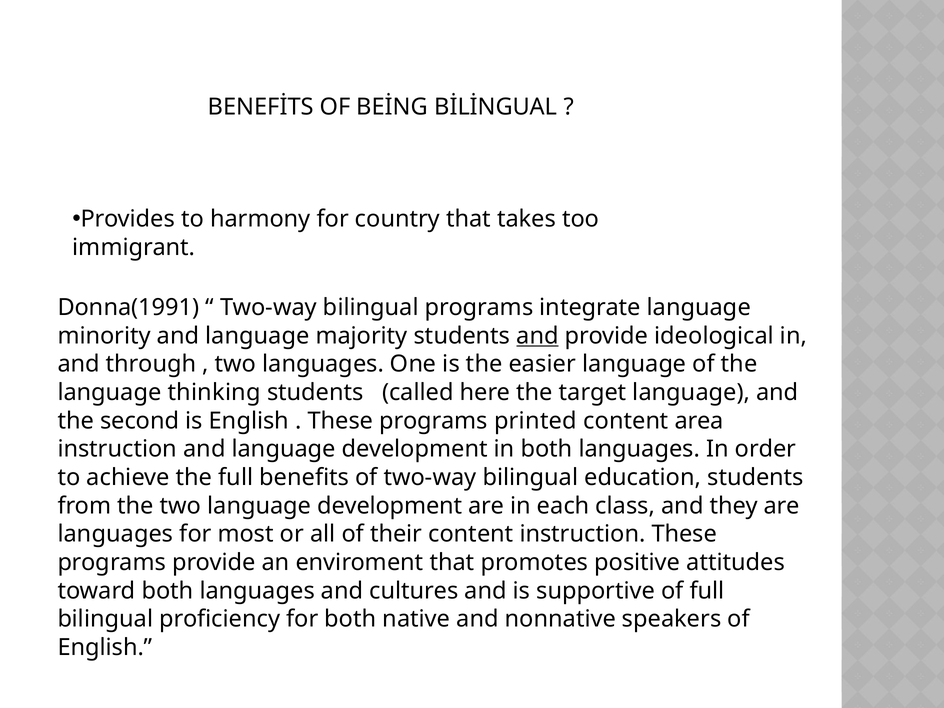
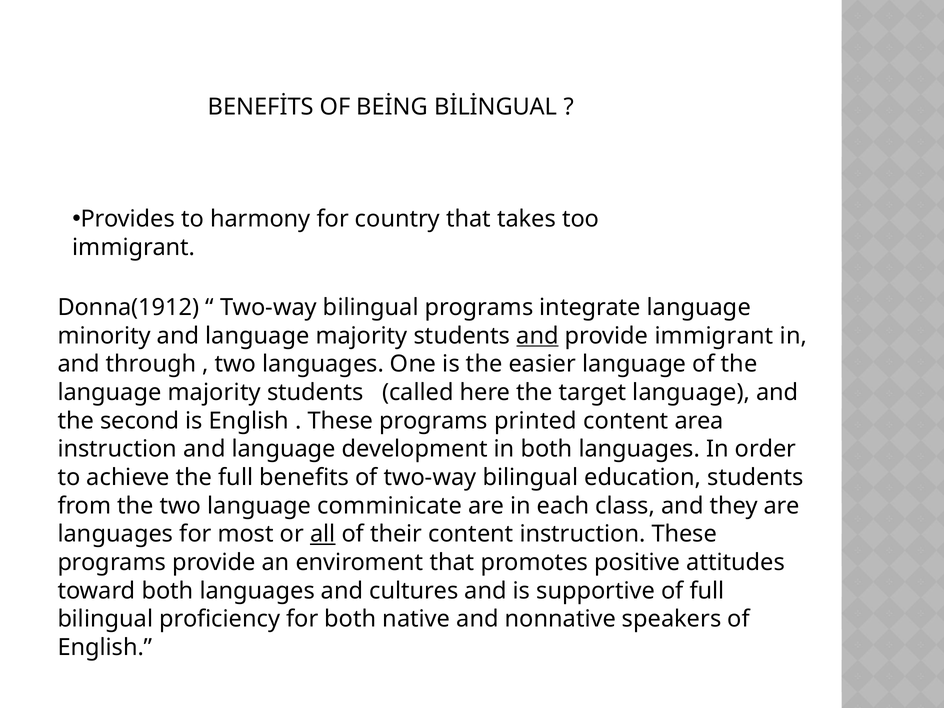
Donna(1991: Donna(1991 -> Donna(1912
provide ideological: ideological -> immigrant
thinking at (214, 392): thinking -> majority
two language development: development -> comminicate
all underline: none -> present
